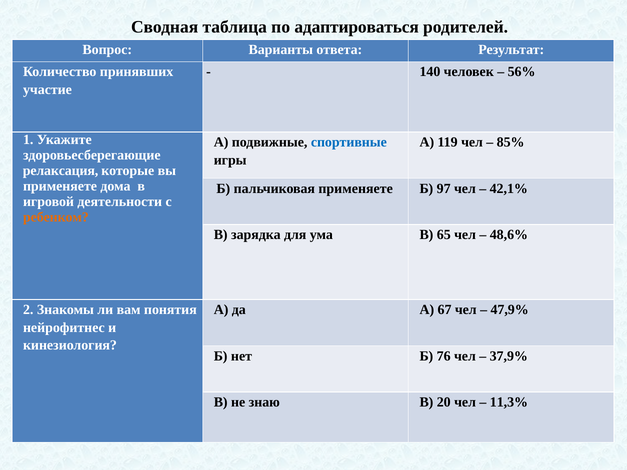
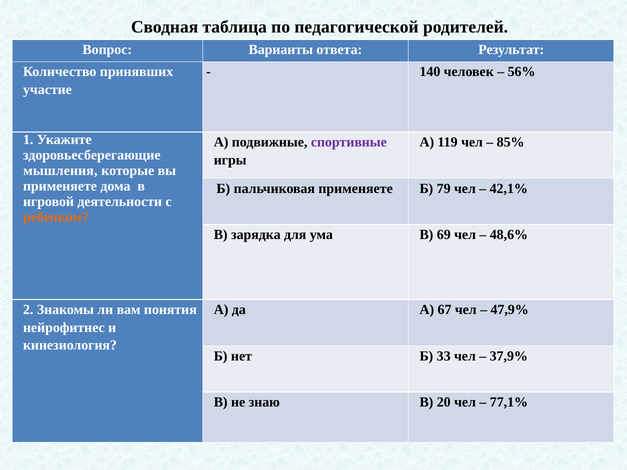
адаптироваться: адаптироваться -> педагогической
спортивные colour: blue -> purple
релаксация: релаксация -> мышления
97: 97 -> 79
65: 65 -> 69
76: 76 -> 33
11,3%: 11,3% -> 77,1%
